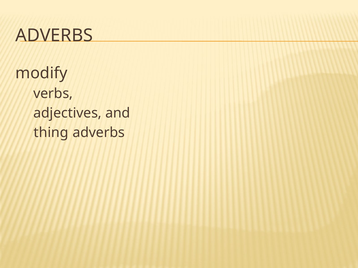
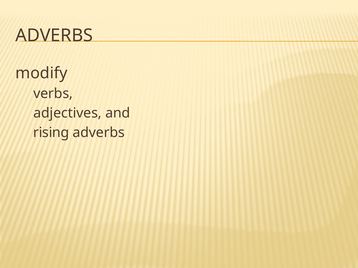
thing: thing -> rising
